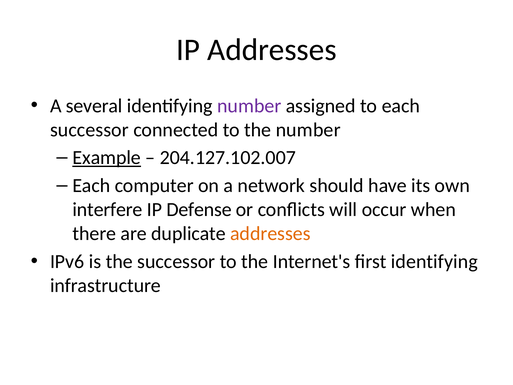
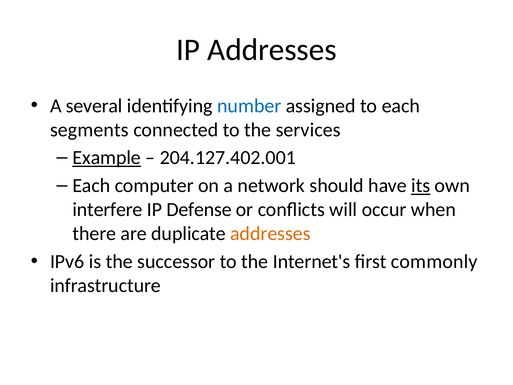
number at (249, 106) colour: purple -> blue
successor at (89, 130): successor -> segments
the number: number -> services
204.127.102.007: 204.127.102.007 -> 204.127.402.001
its underline: none -> present
first identifying: identifying -> commonly
